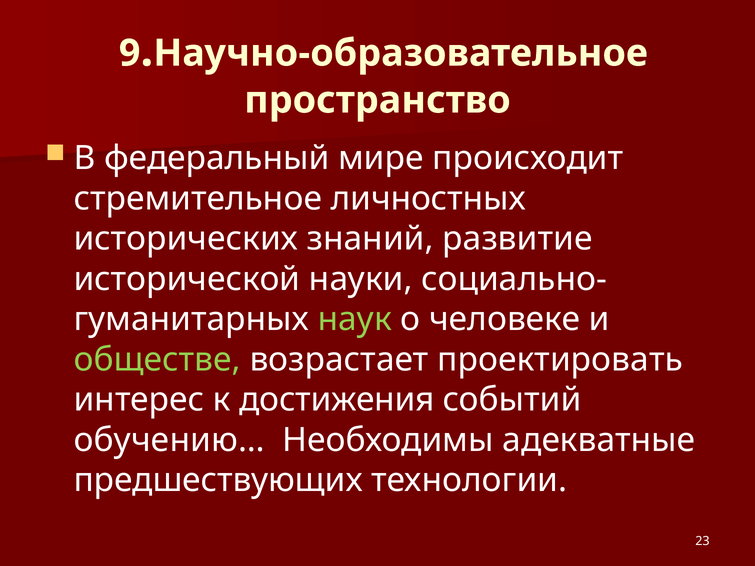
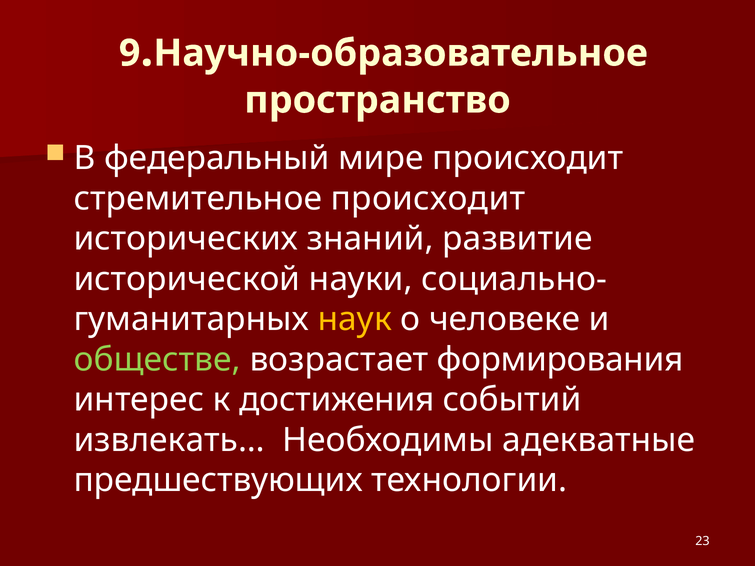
стремительное личностных: личностных -> происходит
наук colour: light green -> yellow
проектировать: проектировать -> формирования
обучению…: обучению… -> извлекать…
